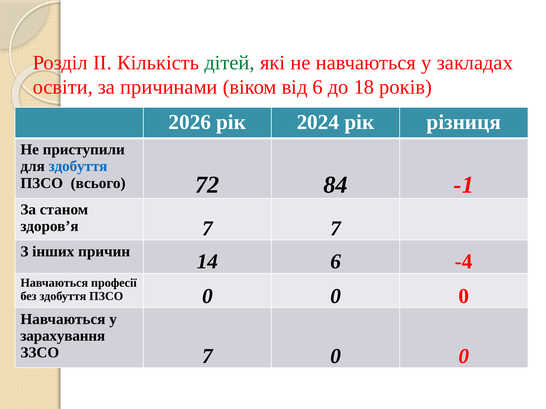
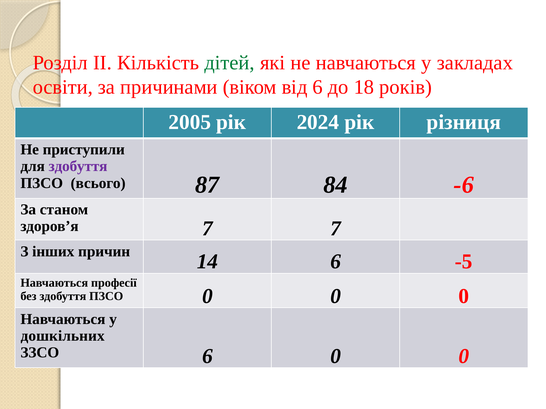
2026: 2026 -> 2005
здобуття at (78, 167) colour: blue -> purple
72: 72 -> 87
-1: -1 -> -6
-4: -4 -> -5
зарахування: зарахування -> дошкільних
ЗЗСО 7: 7 -> 6
